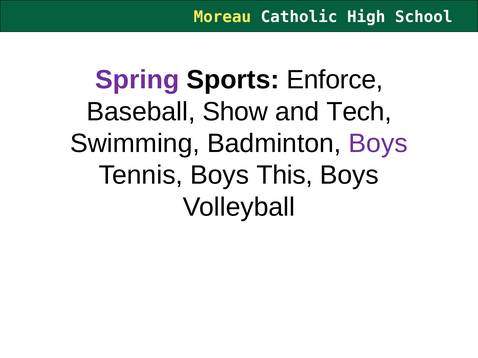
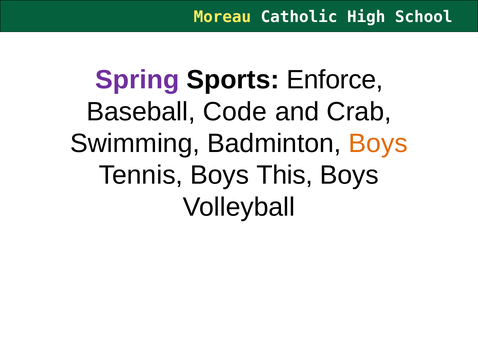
Show: Show -> Code
Tech: Tech -> Crab
Boys at (378, 144) colour: purple -> orange
